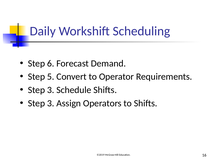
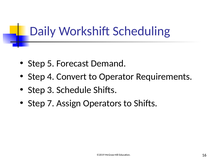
6: 6 -> 5
5: 5 -> 4
3 at (51, 103): 3 -> 7
